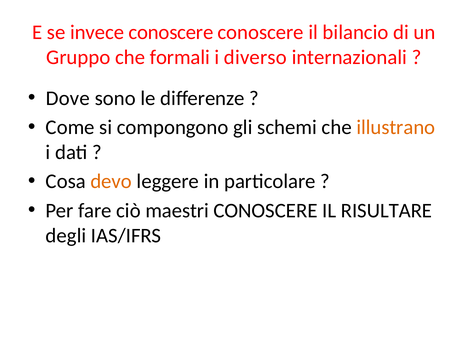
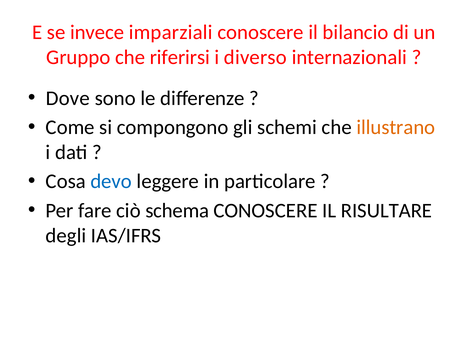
invece conoscere: conoscere -> imparziali
formali: formali -> riferirsi
devo colour: orange -> blue
maestri: maestri -> schema
